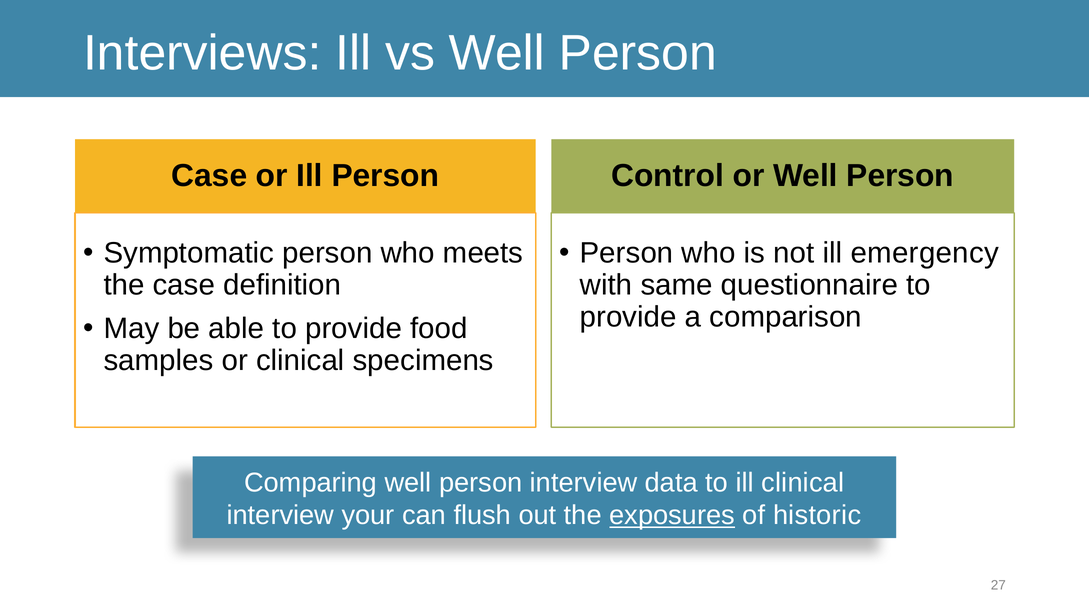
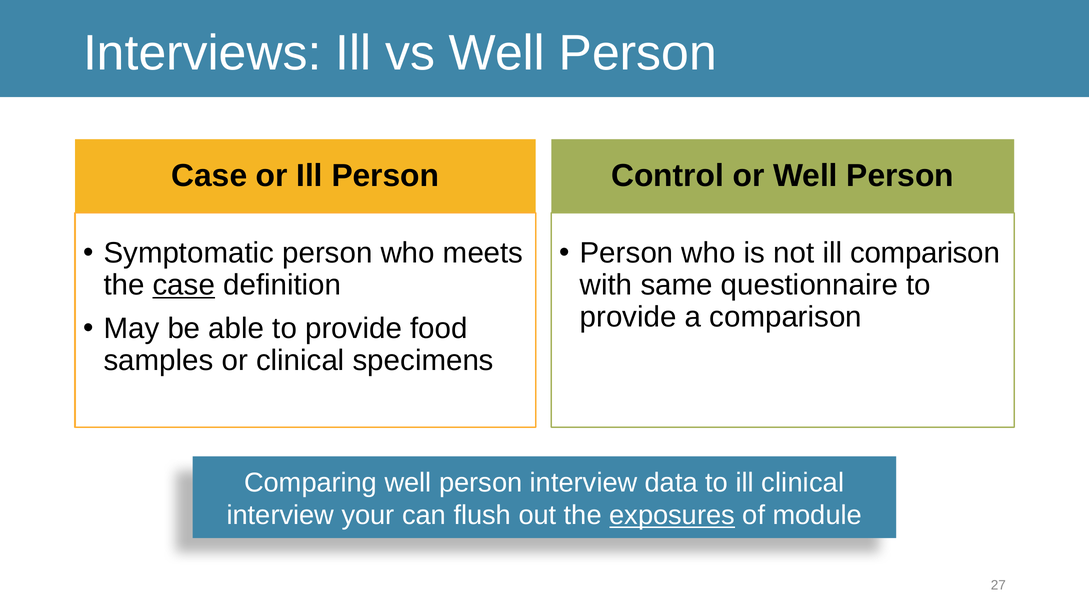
ill emergency: emergency -> comparison
case at (184, 285) underline: none -> present
historic: historic -> module
